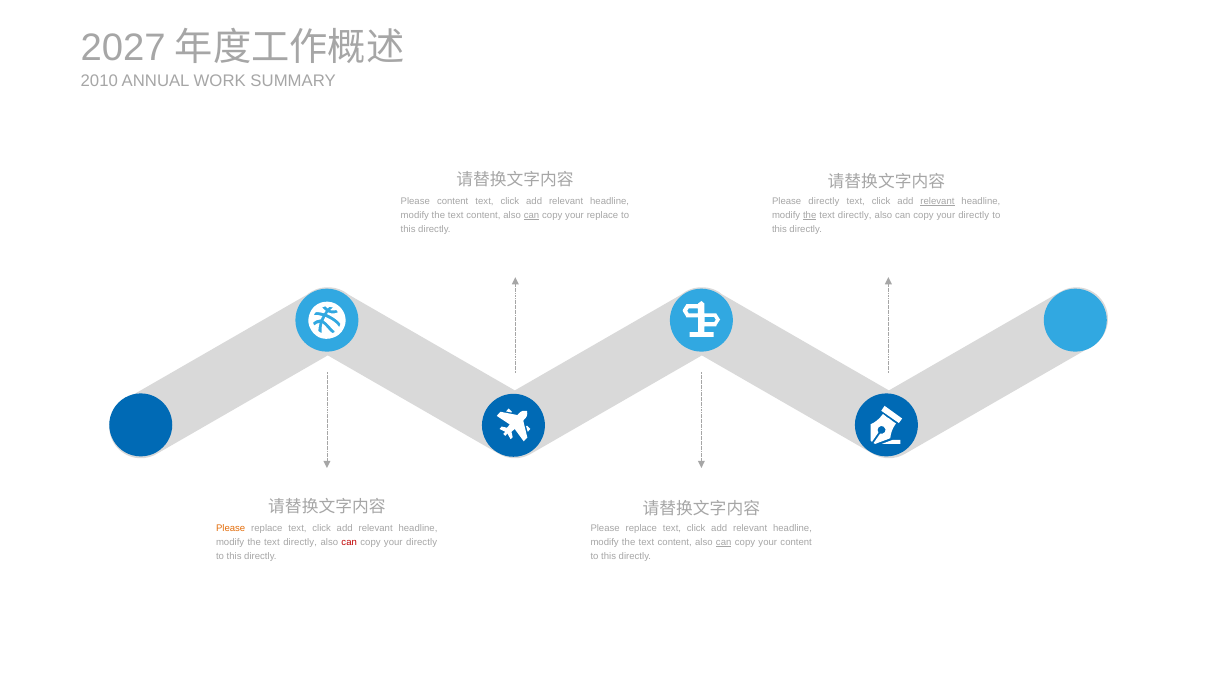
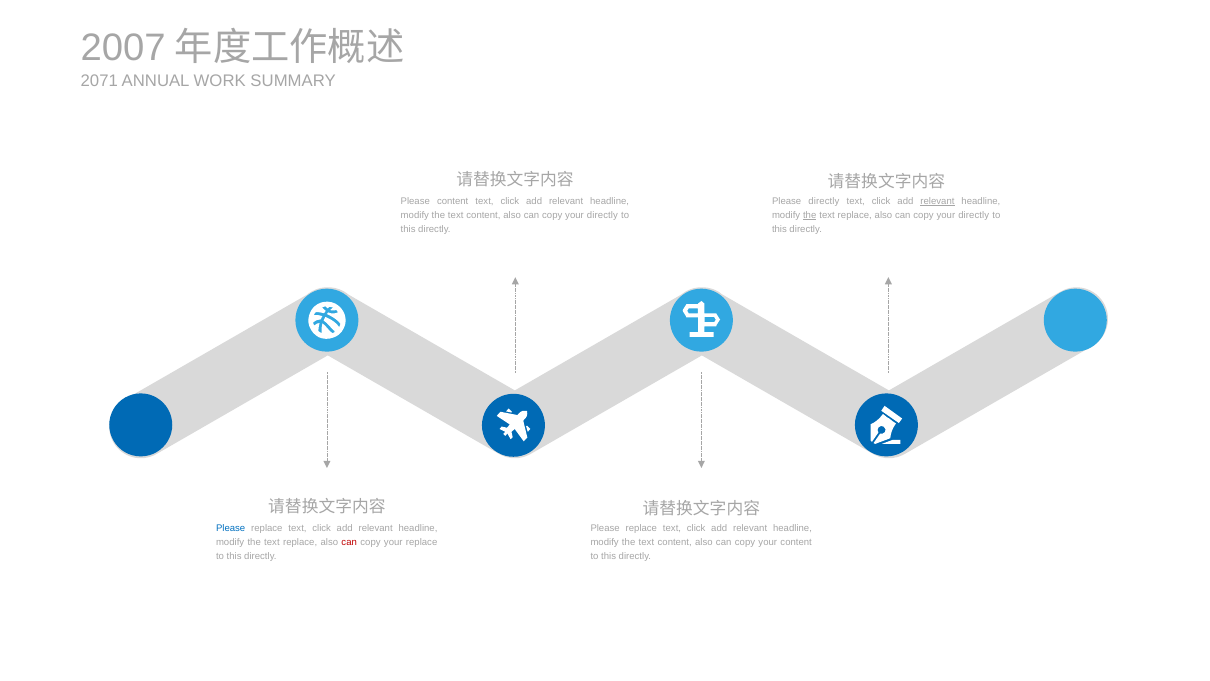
2027: 2027 -> 2007
2010: 2010 -> 2071
can at (531, 215) underline: present -> none
replace at (602, 215): replace -> directly
directly at (855, 215): directly -> replace
Please at (231, 528) colour: orange -> blue
directly at (300, 542): directly -> replace
directly at (422, 542): directly -> replace
can at (724, 542) underline: present -> none
